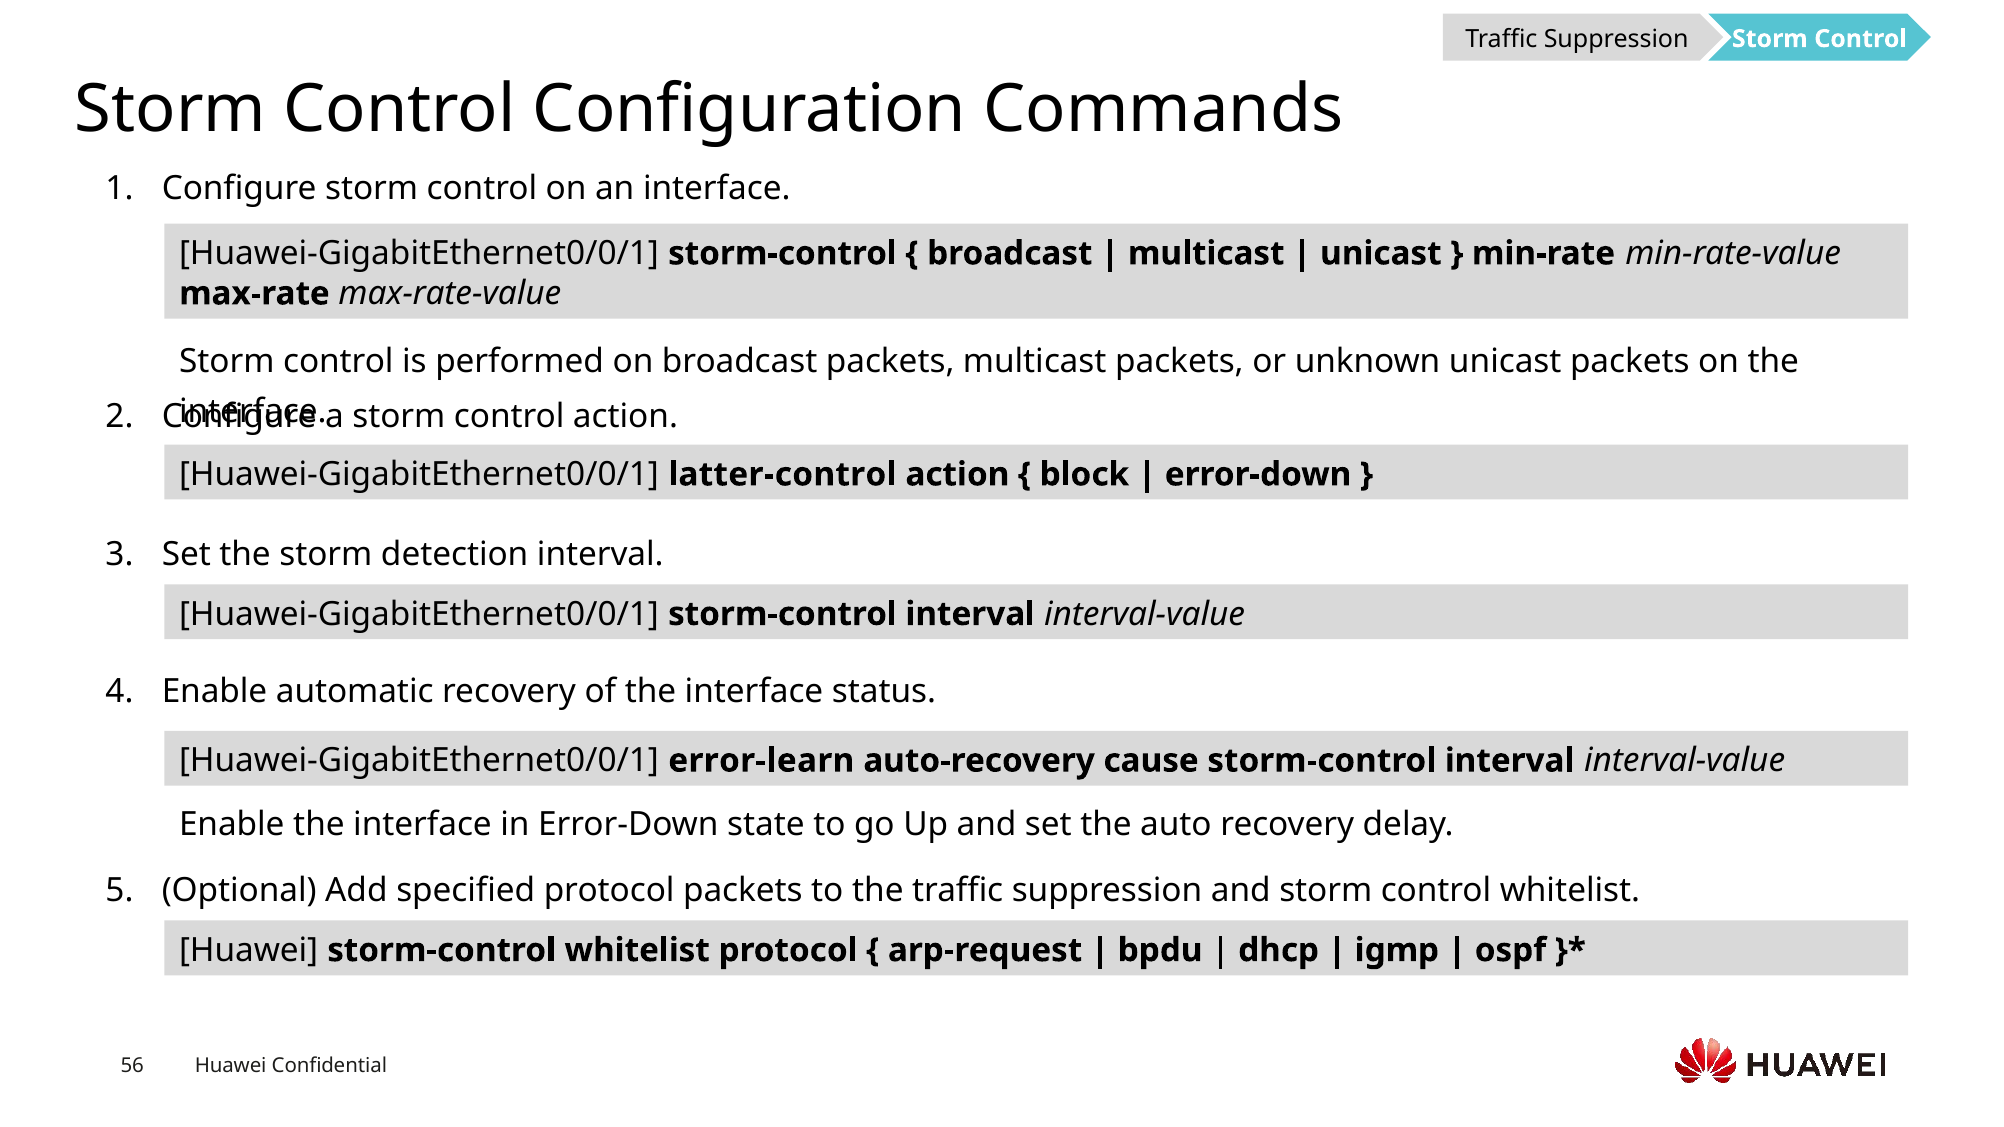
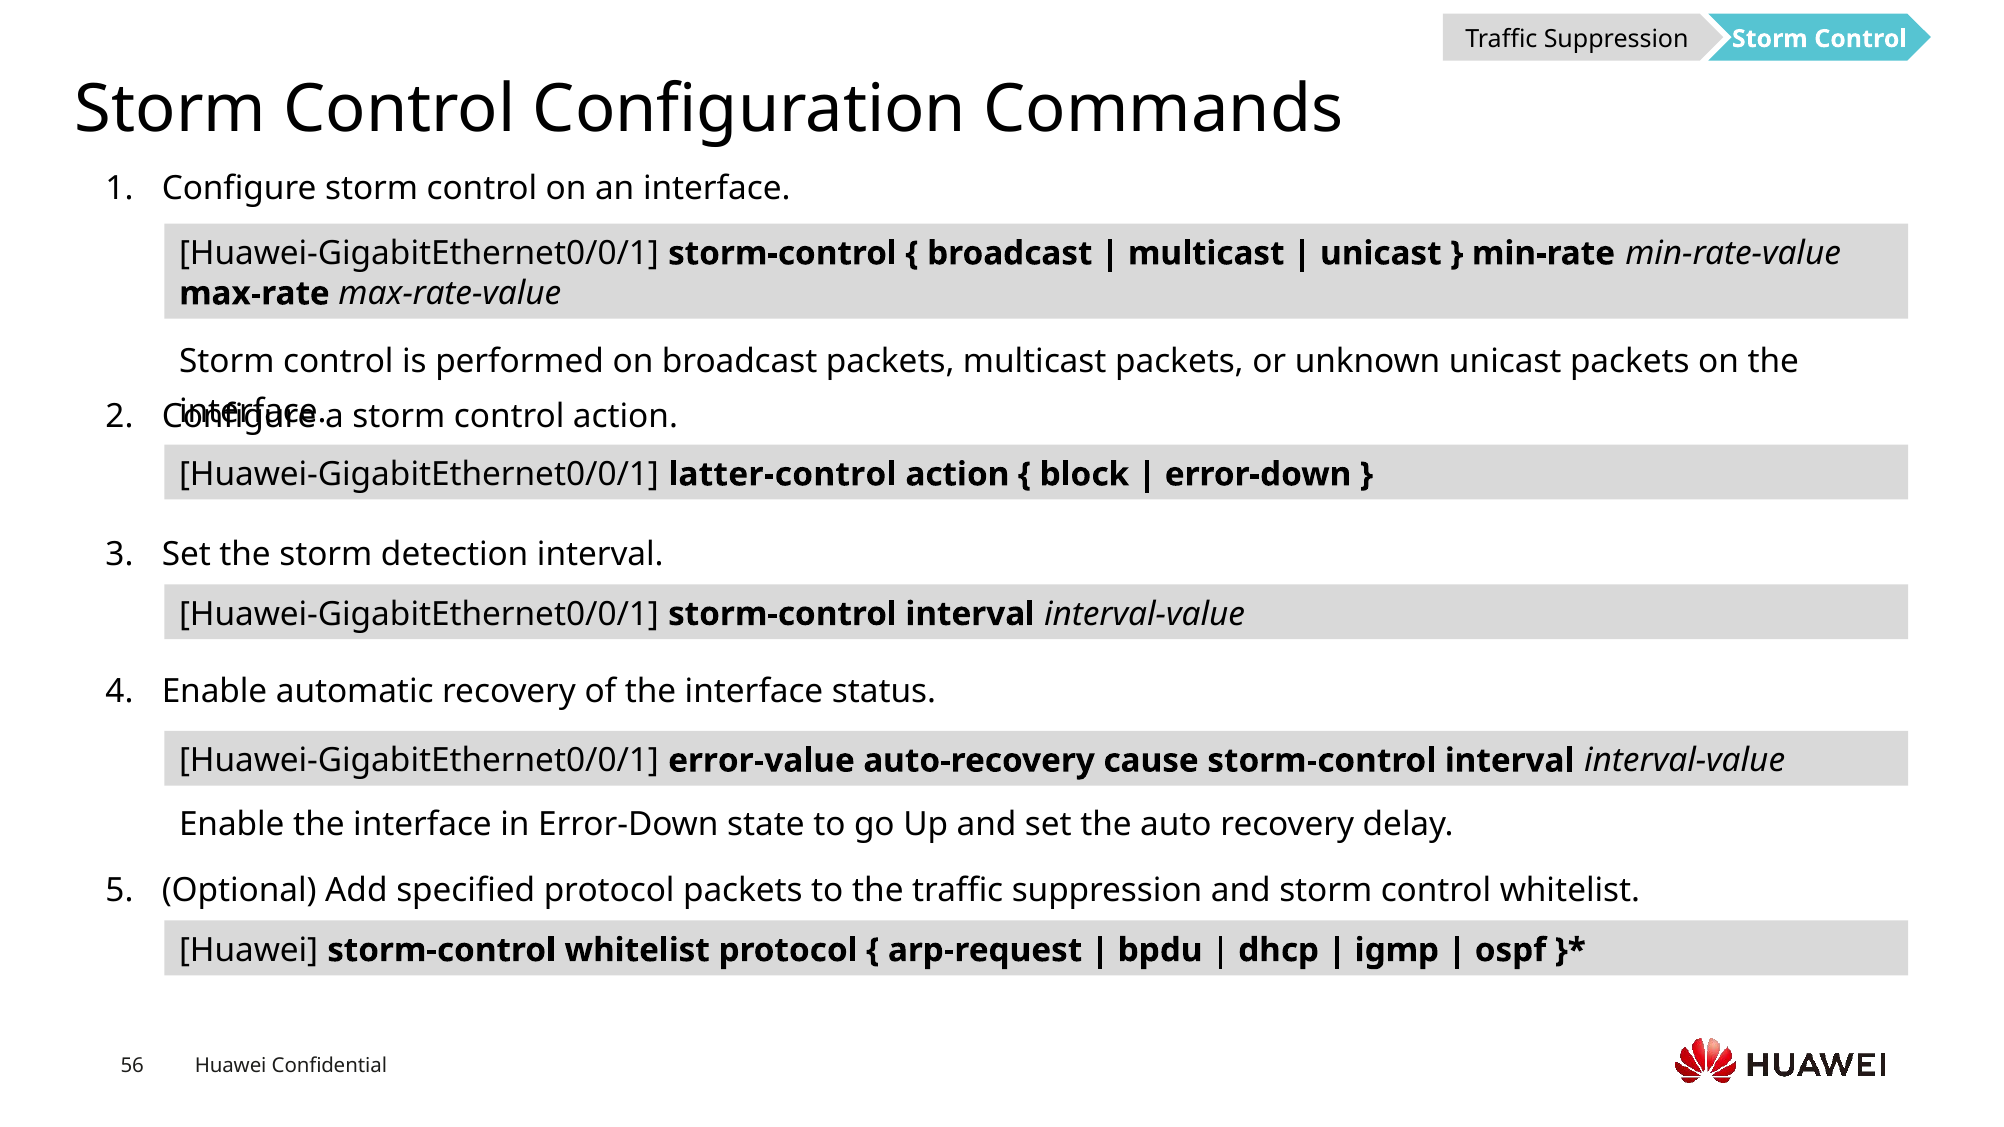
error-learn: error-learn -> error-value
